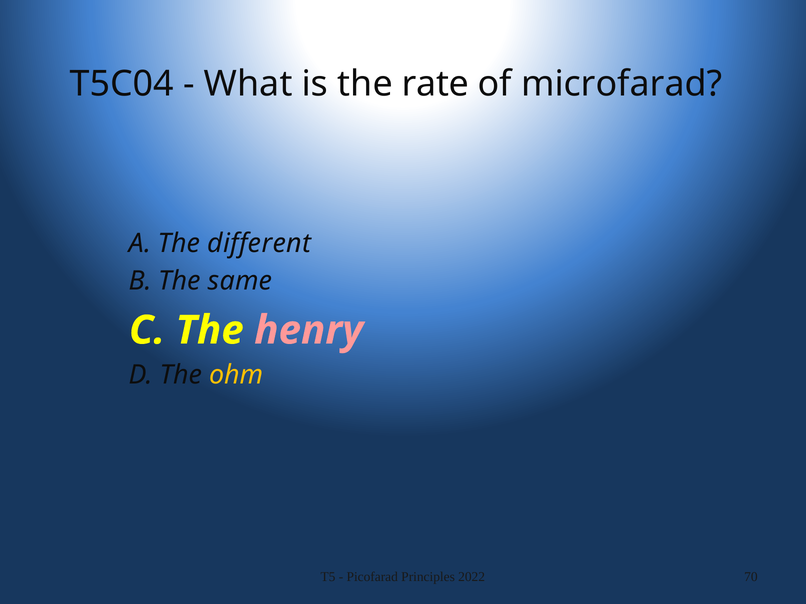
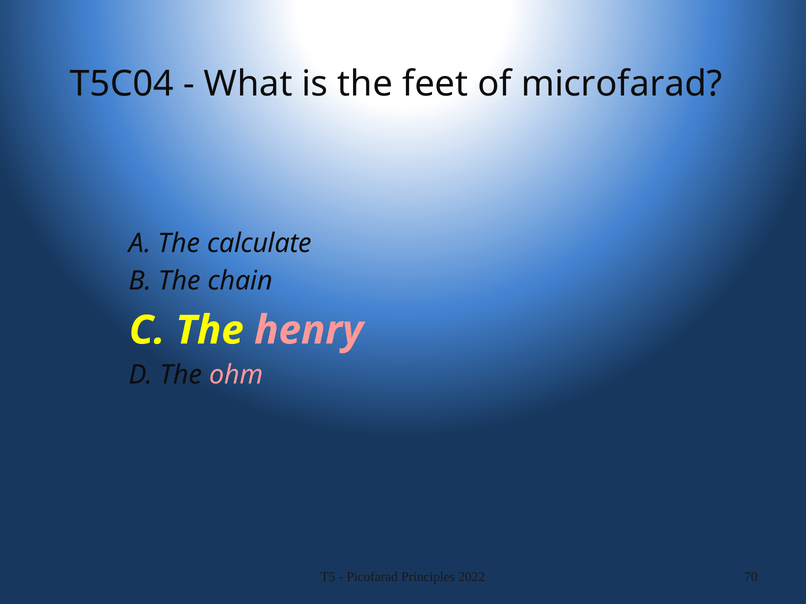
rate: rate -> feet
different: different -> calculate
same: same -> chain
ohm colour: yellow -> pink
